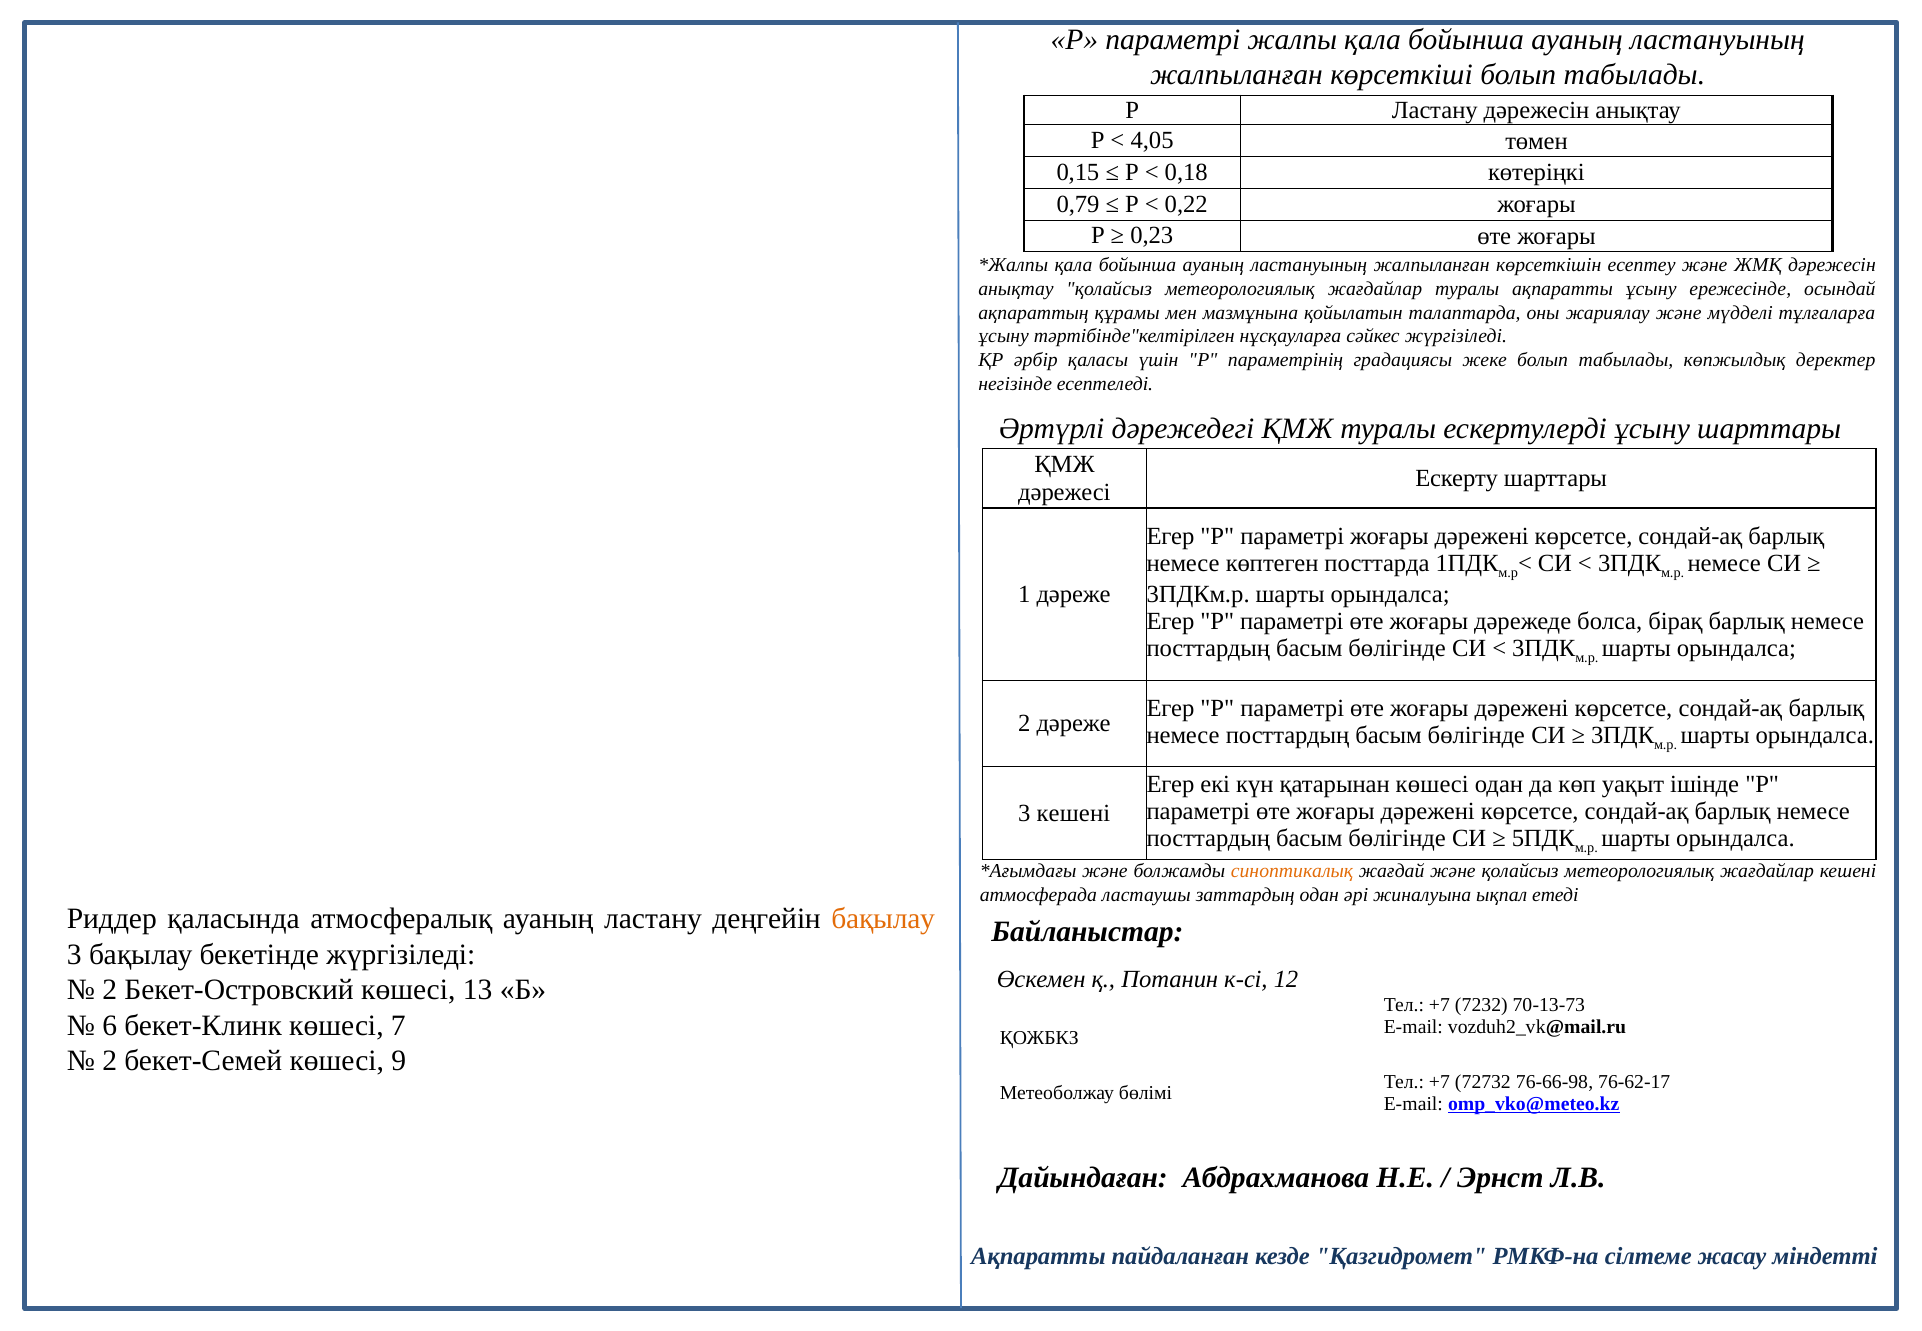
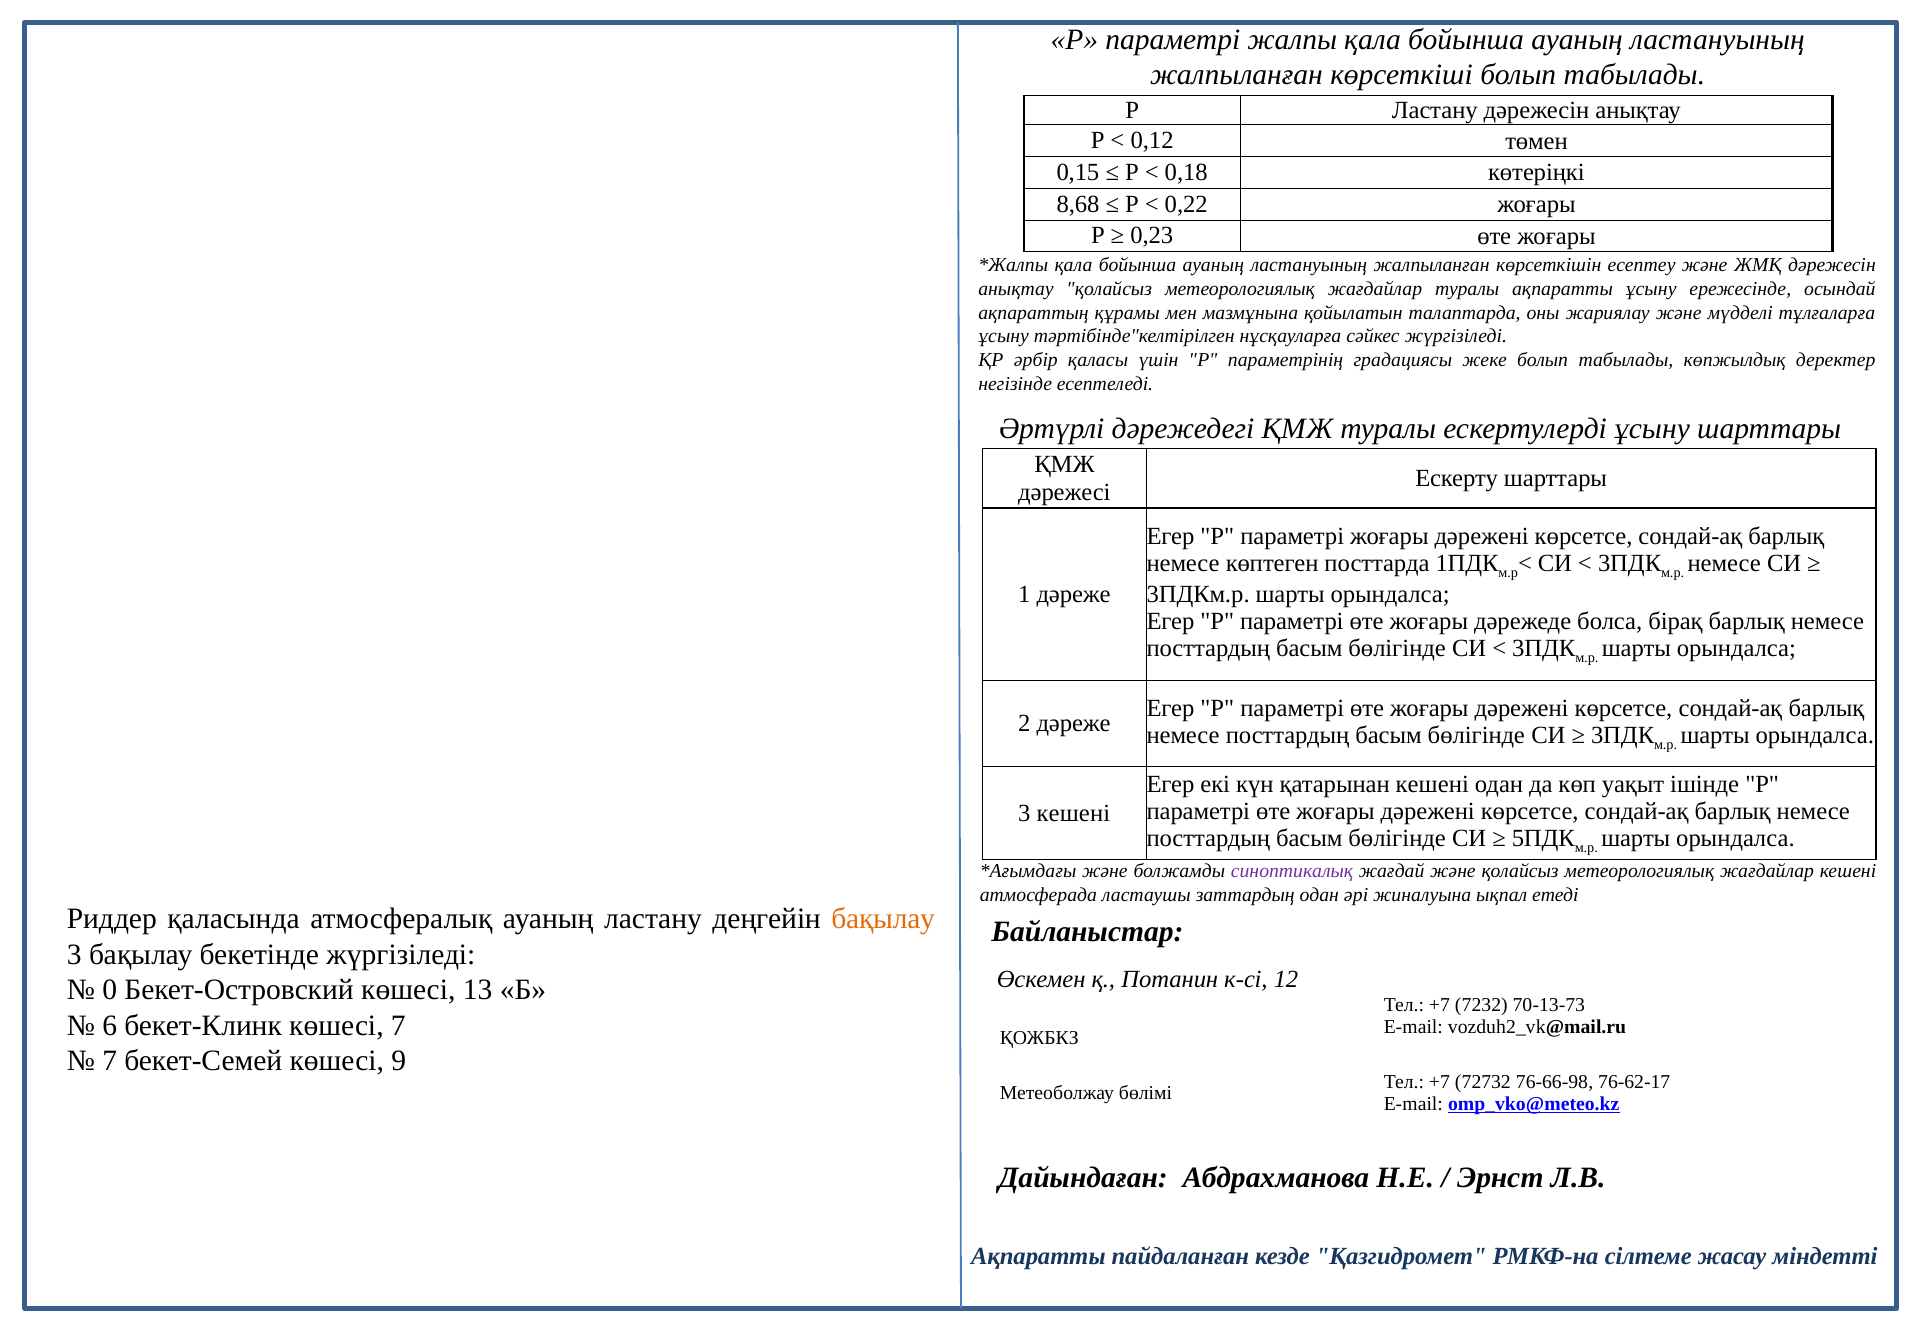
4,05: 4,05 -> 0,12
0,79: 0,79 -> 8,68
қатарынан көшесі: көшесі -> кешені
синоптикалық colour: orange -> purple
2 at (110, 989): 2 -> 0
2 at (110, 1060): 2 -> 7
